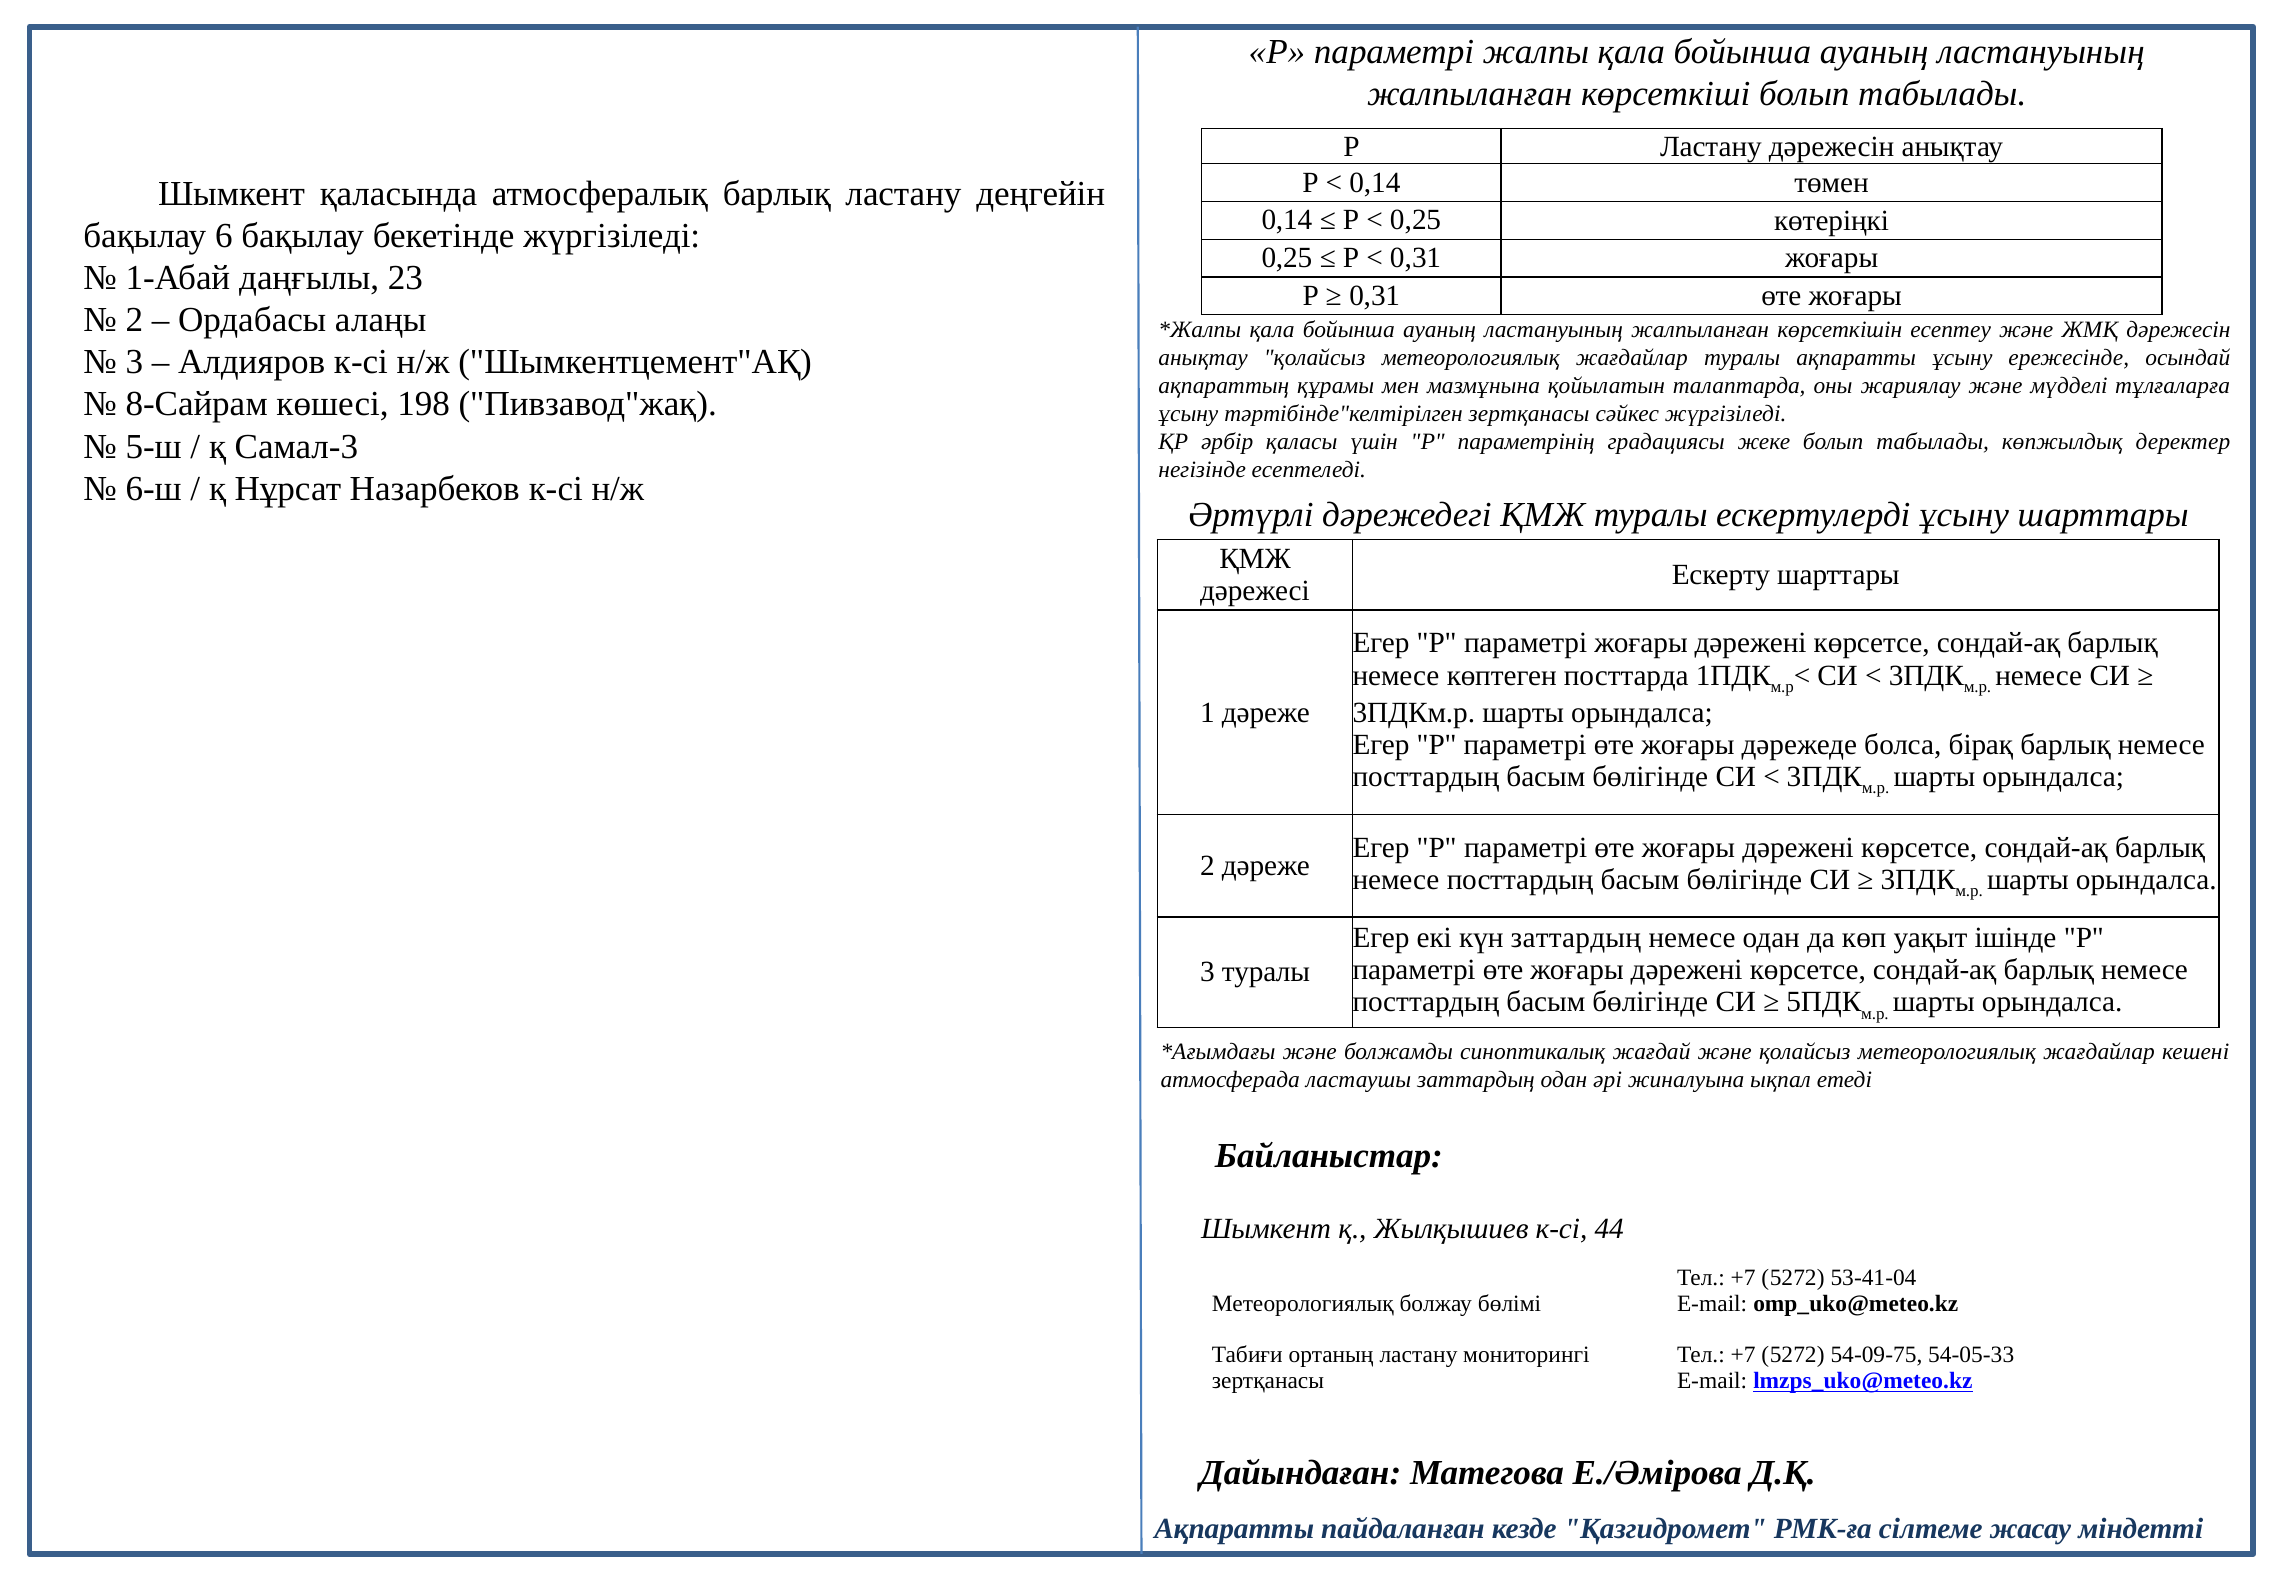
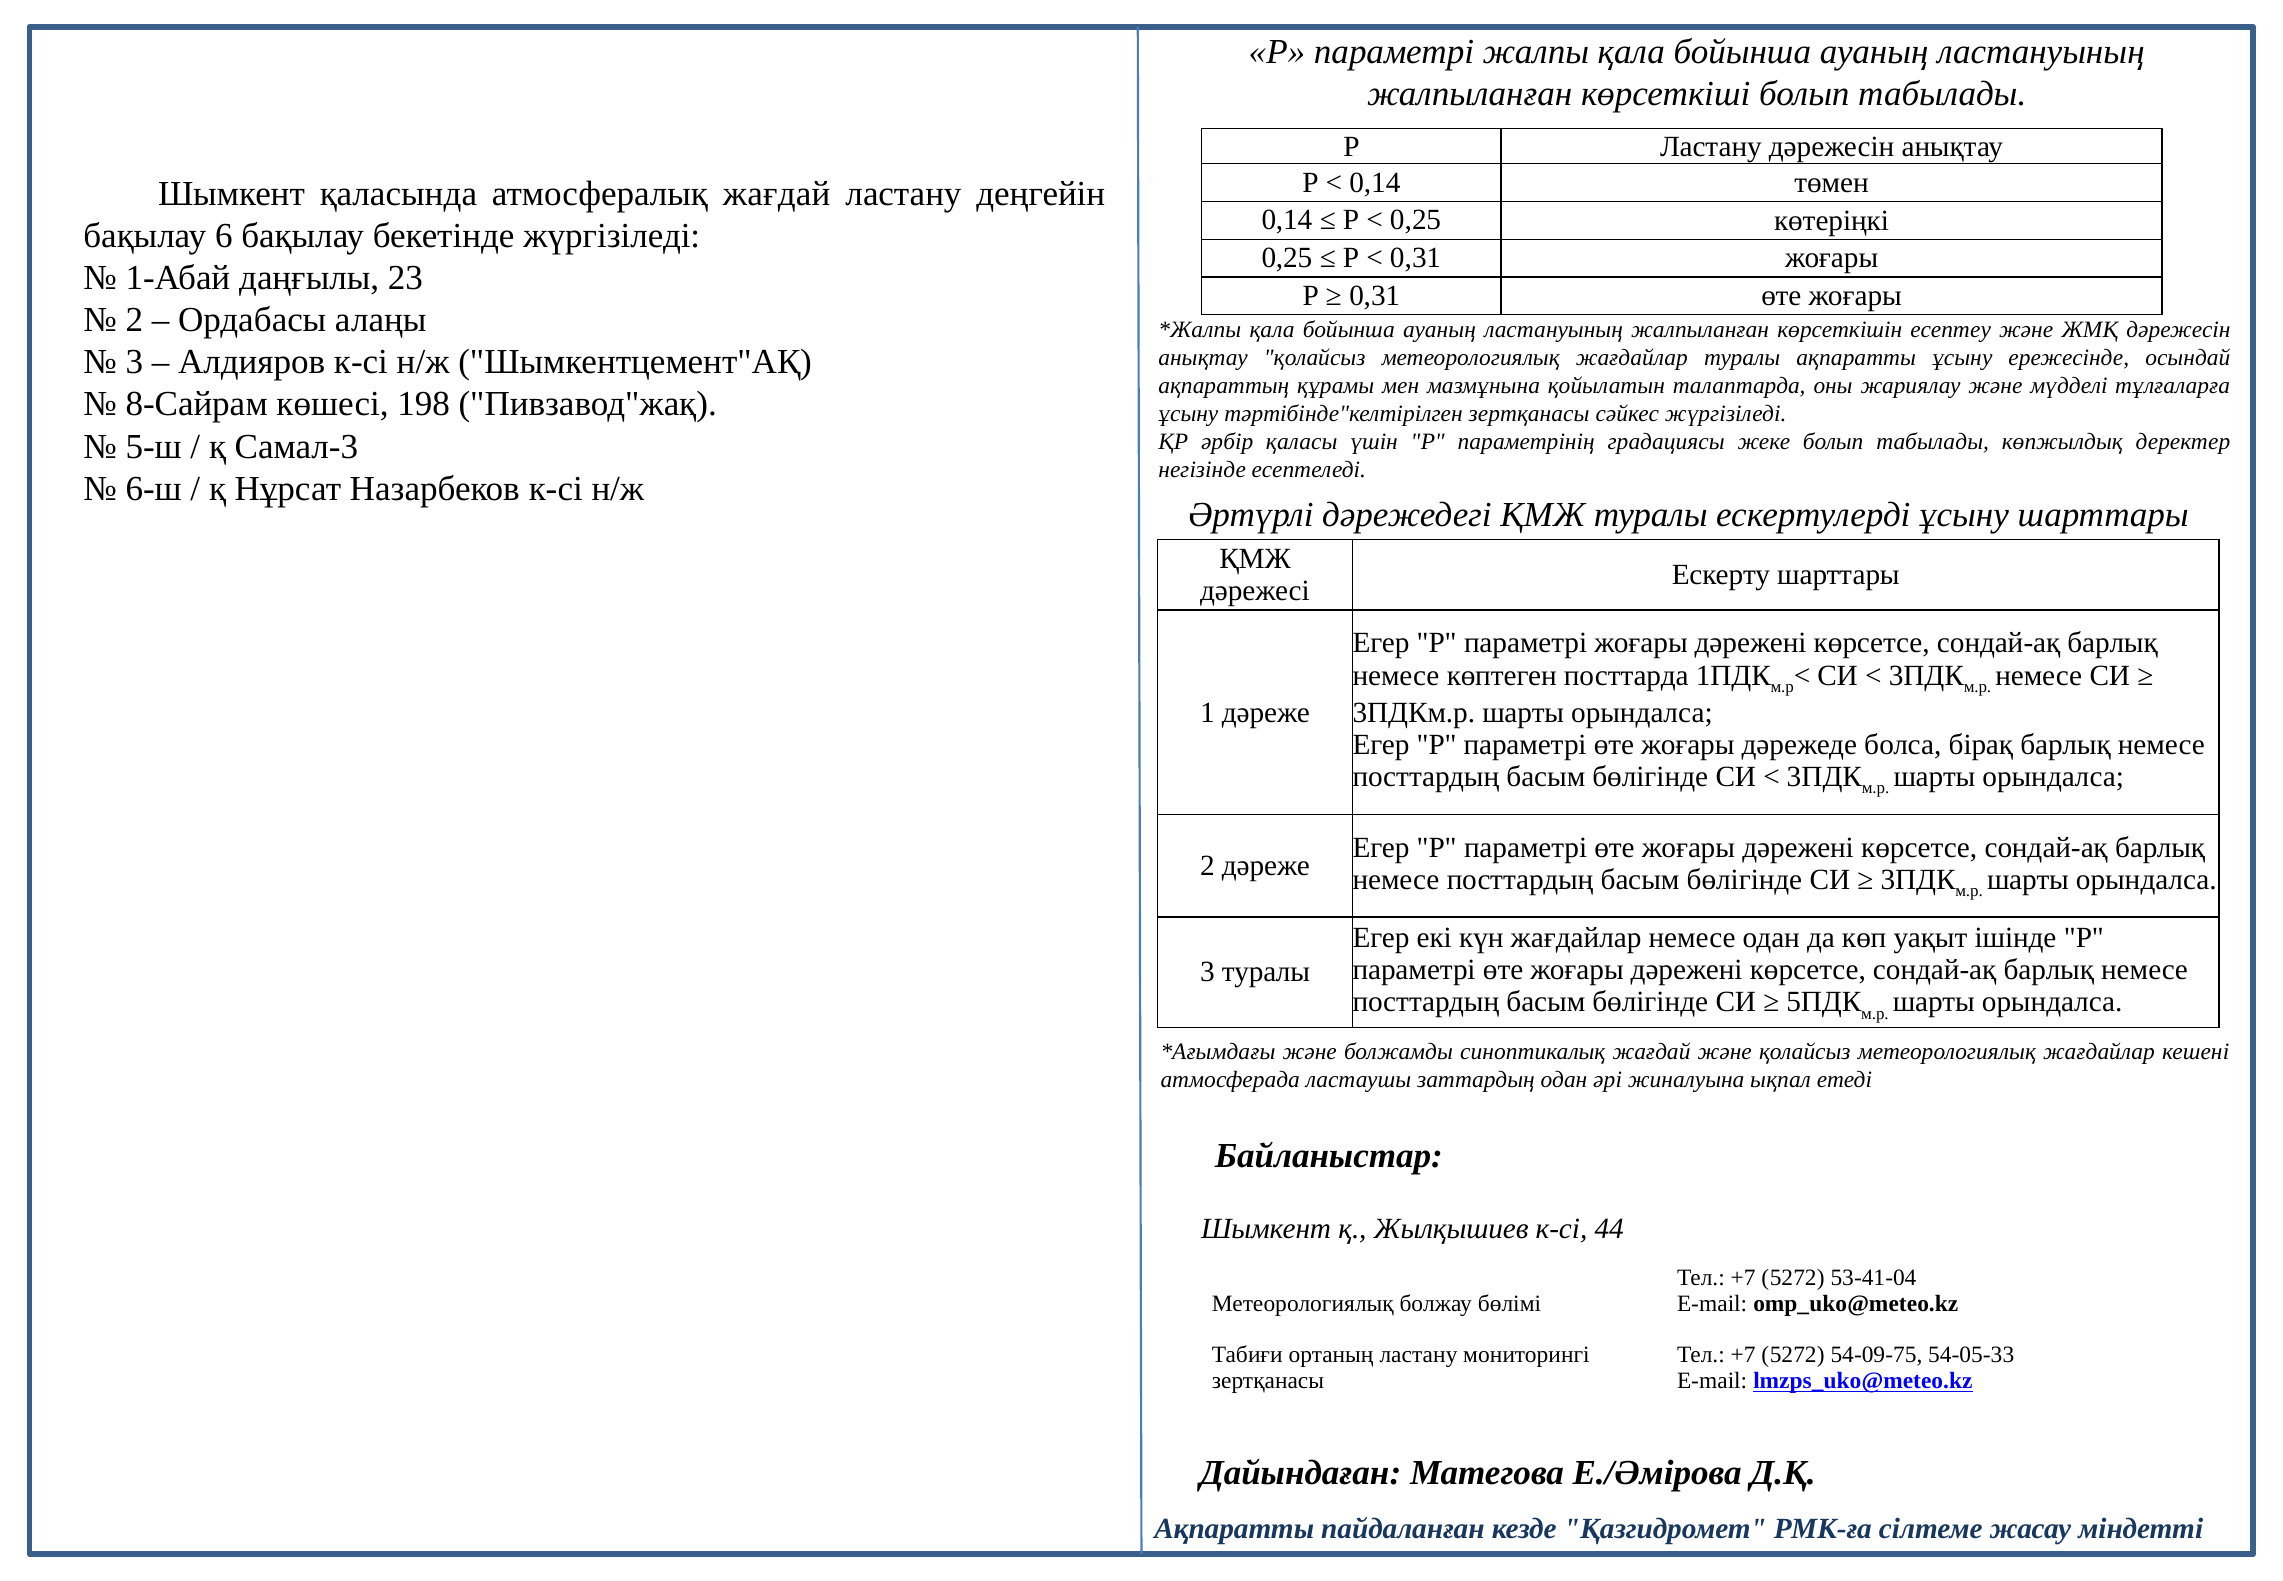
атмосфералық барлық: барлық -> жағдай
күн заттардың: заттардың -> жағдайлар
